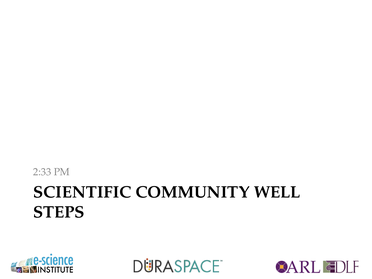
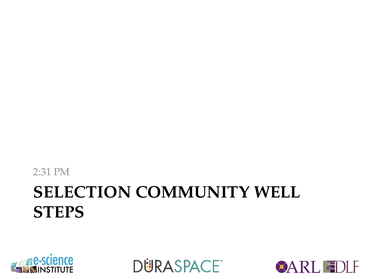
2:33: 2:33 -> 2:31
SCIENTIFIC: SCIENTIFIC -> SELECTION
